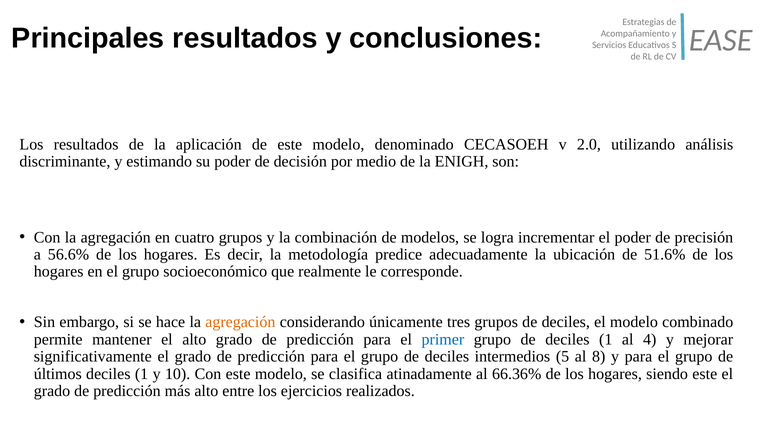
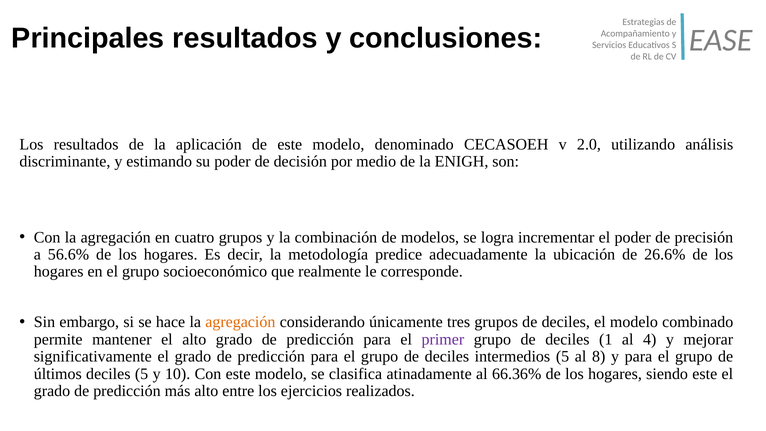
51.6%: 51.6% -> 26.6%
primer colour: blue -> purple
últimos deciles 1: 1 -> 5
